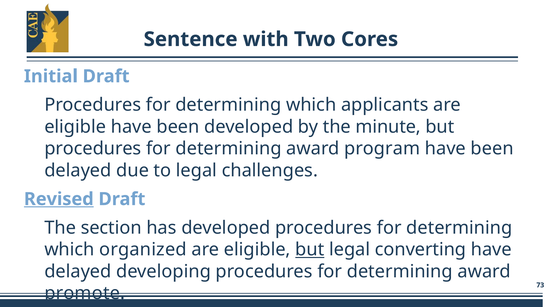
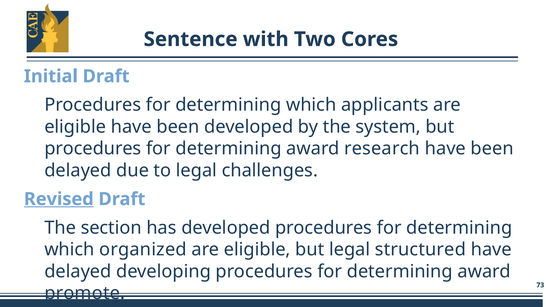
minute: minute -> system
program: program -> research
but at (310, 250) underline: present -> none
converting: converting -> structured
